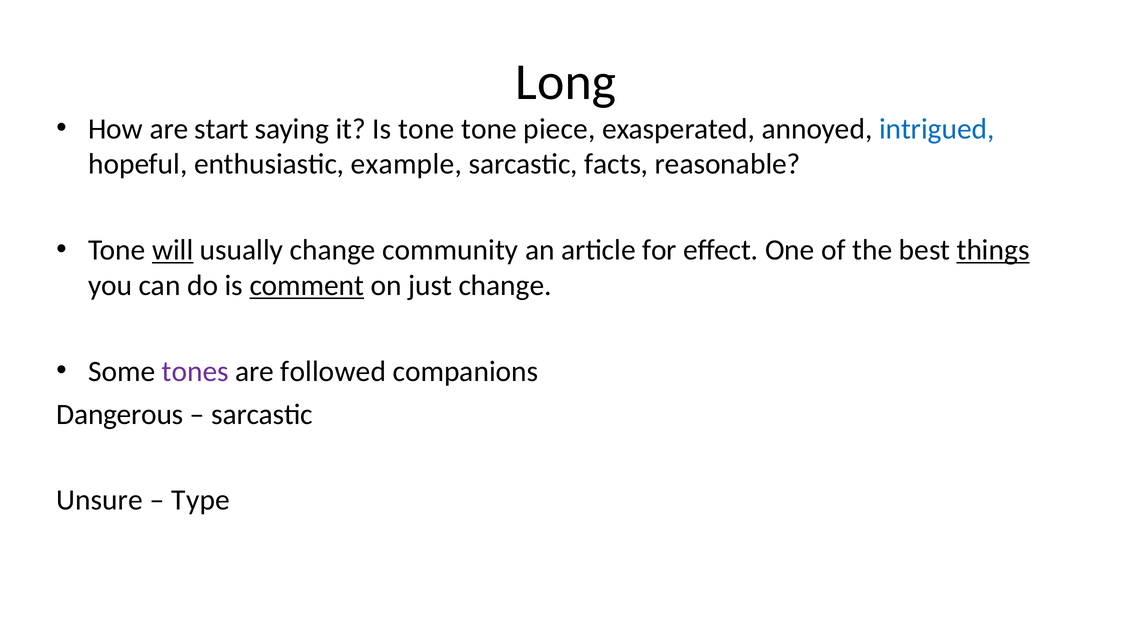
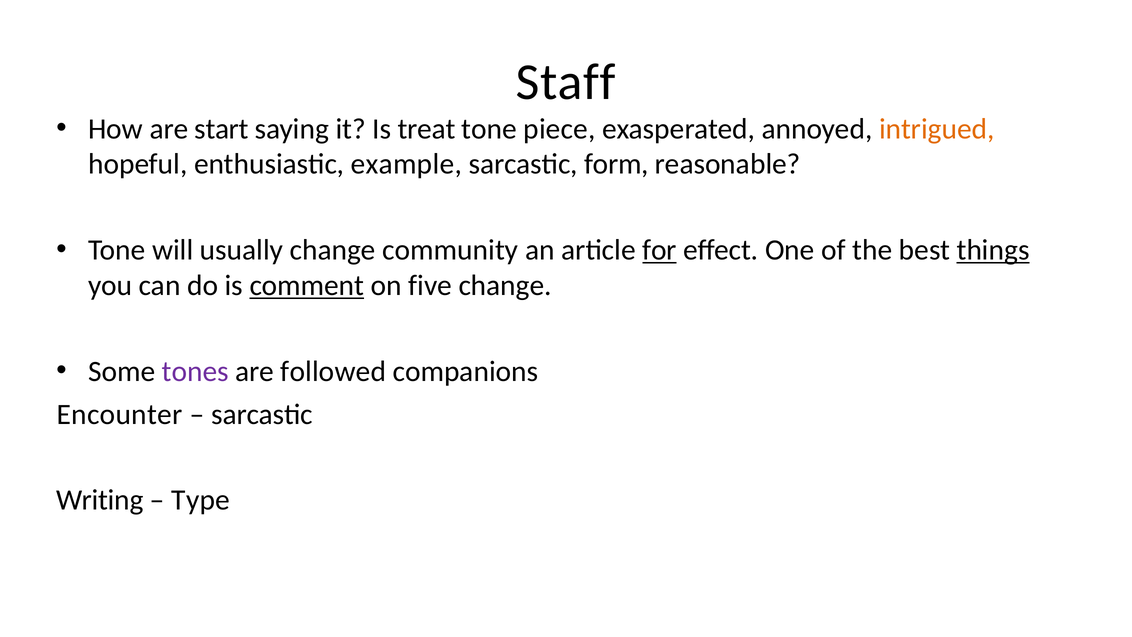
Long: Long -> Staff
Is tone: tone -> treat
intrigued colour: blue -> orange
facts: facts -> form
will underline: present -> none
for underline: none -> present
just: just -> five
Dangerous: Dangerous -> Encounter
Unsure: Unsure -> Writing
